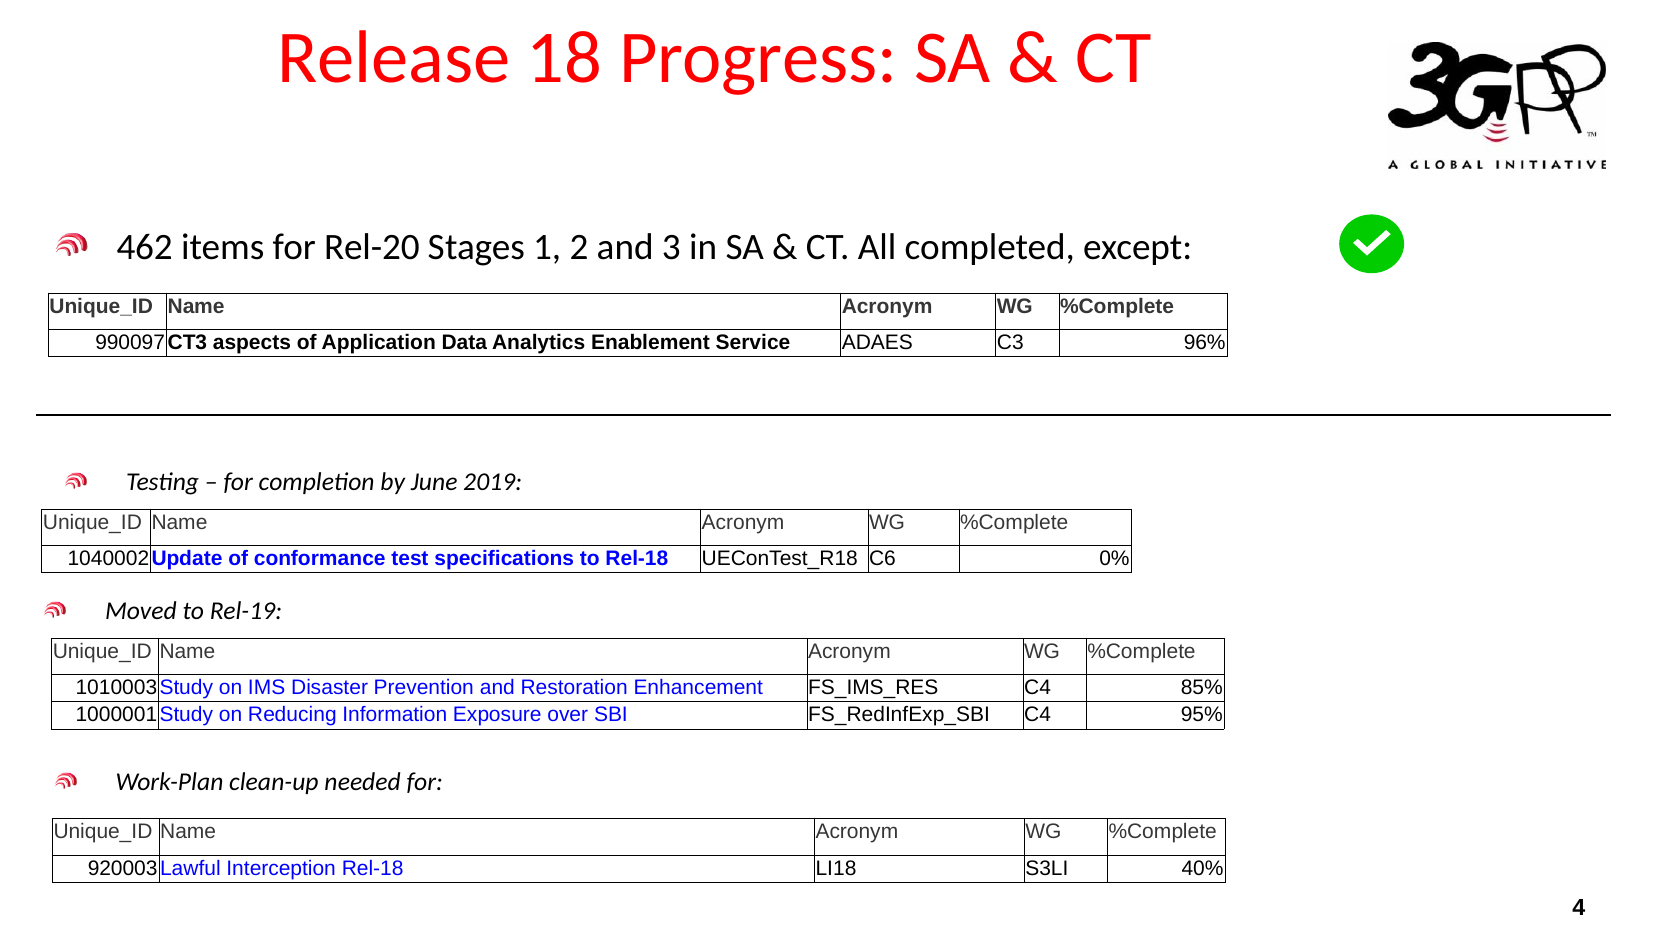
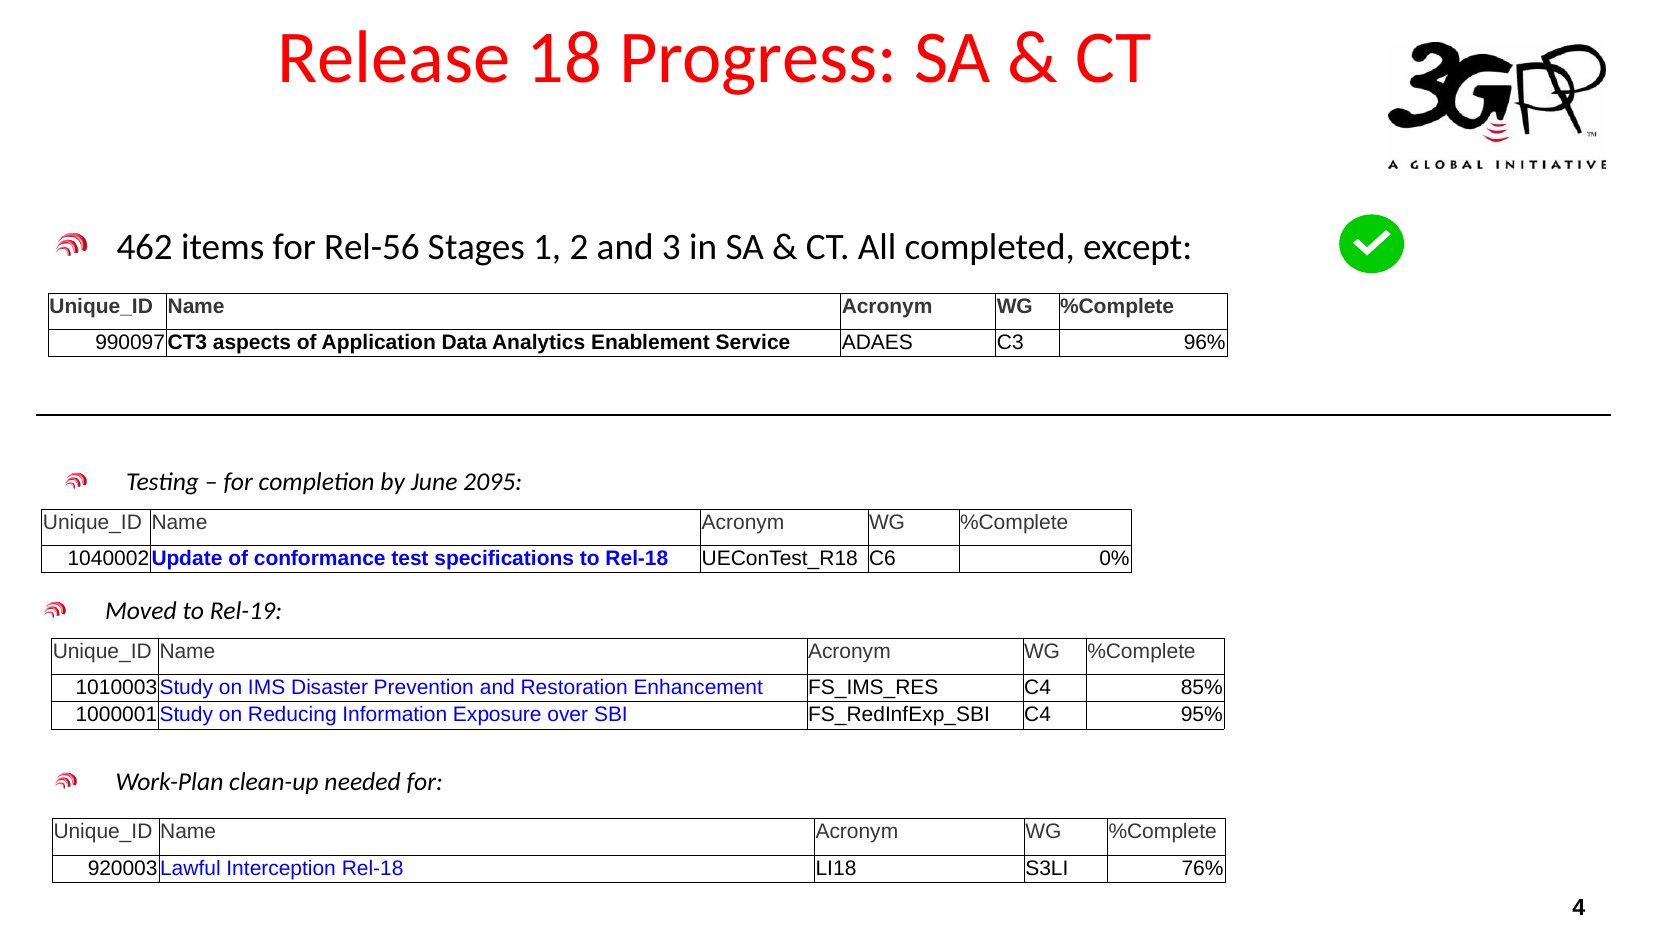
Rel-20: Rel-20 -> Rel-56
2019: 2019 -> 2095
40%: 40% -> 76%
